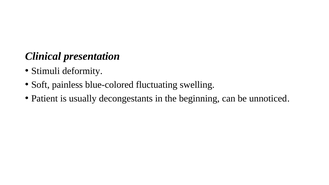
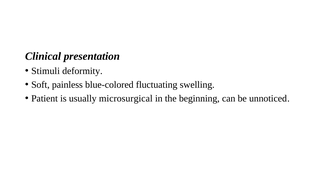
decongestants: decongestants -> microsurgical
